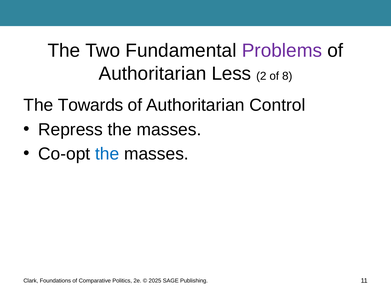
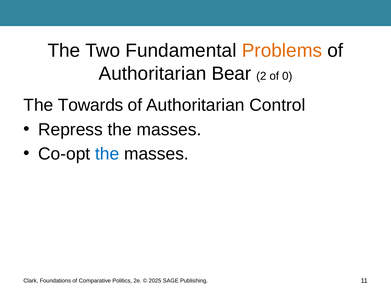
Problems colour: purple -> orange
Less: Less -> Bear
8: 8 -> 0
